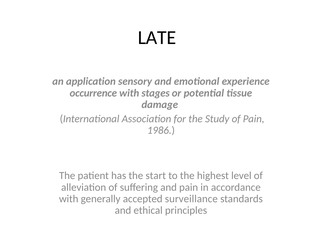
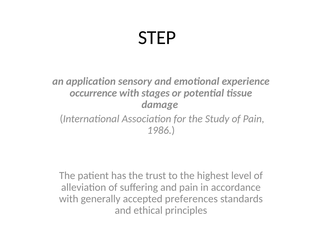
LATE: LATE -> STEP
start: start -> trust
surveillance: surveillance -> preferences
